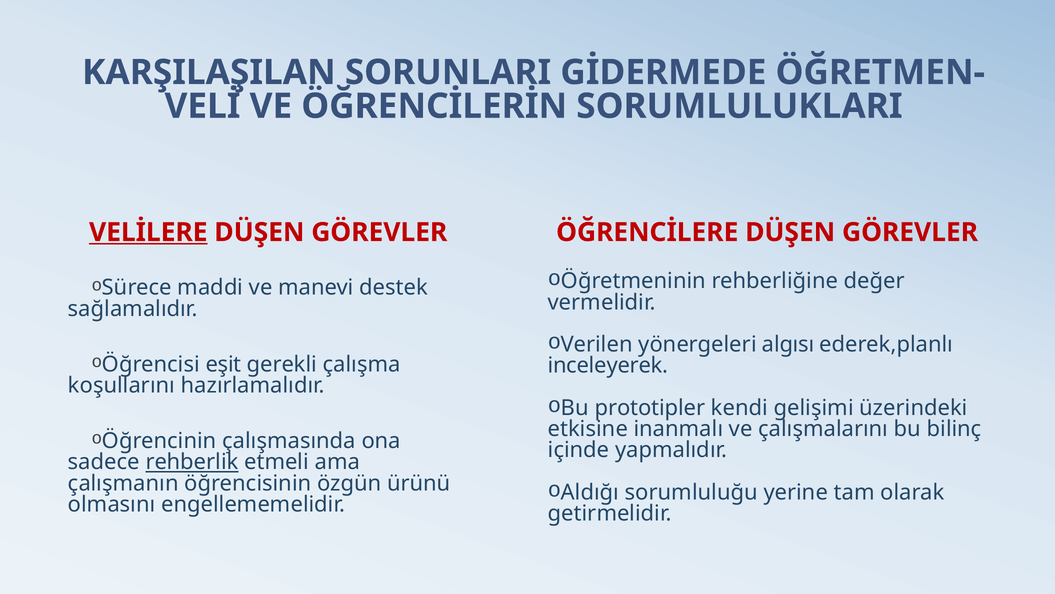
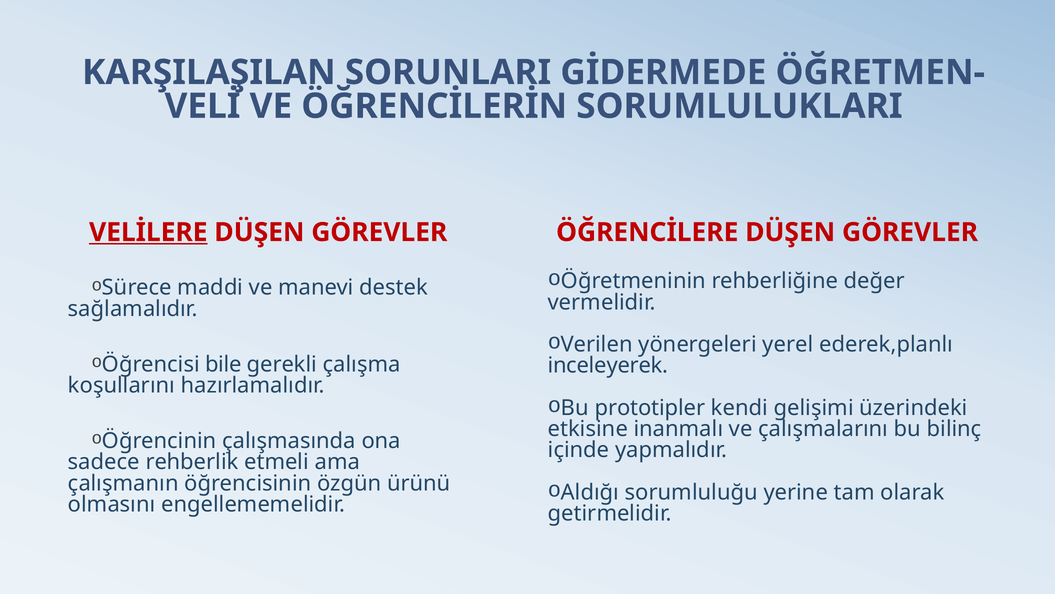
algısı: algısı -> yerel
eşit: eşit -> bile
rehberlik underline: present -> none
